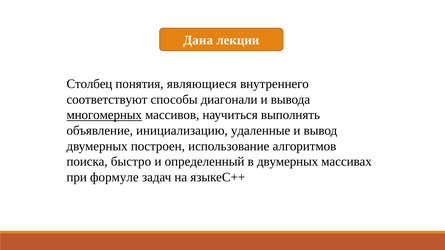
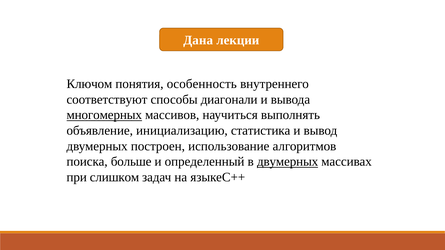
Столбец: Столбец -> Ключом
являющиеся: являющиеся -> особенность
удаленные: удаленные -> статистика
быстро: быстро -> больше
двумерных at (288, 162) underline: none -> present
формуле: формуле -> слишком
